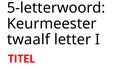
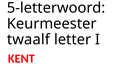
TITEL: TITEL -> KENT
